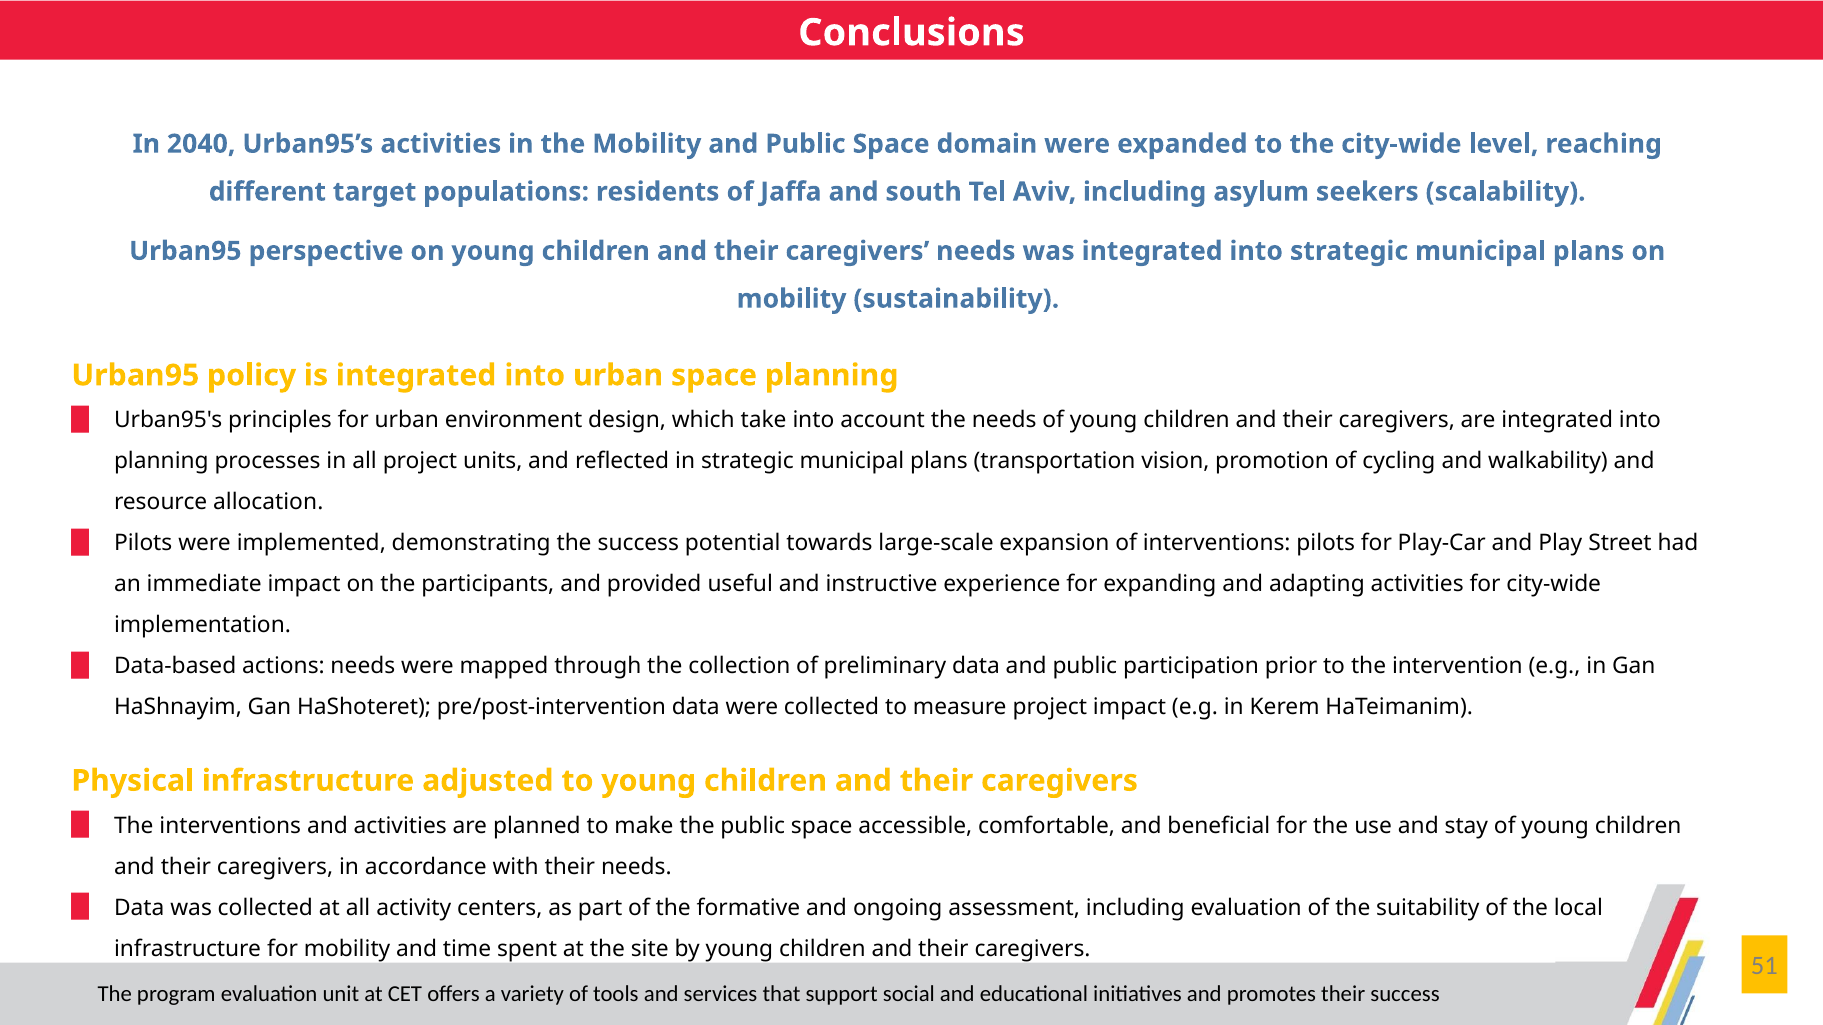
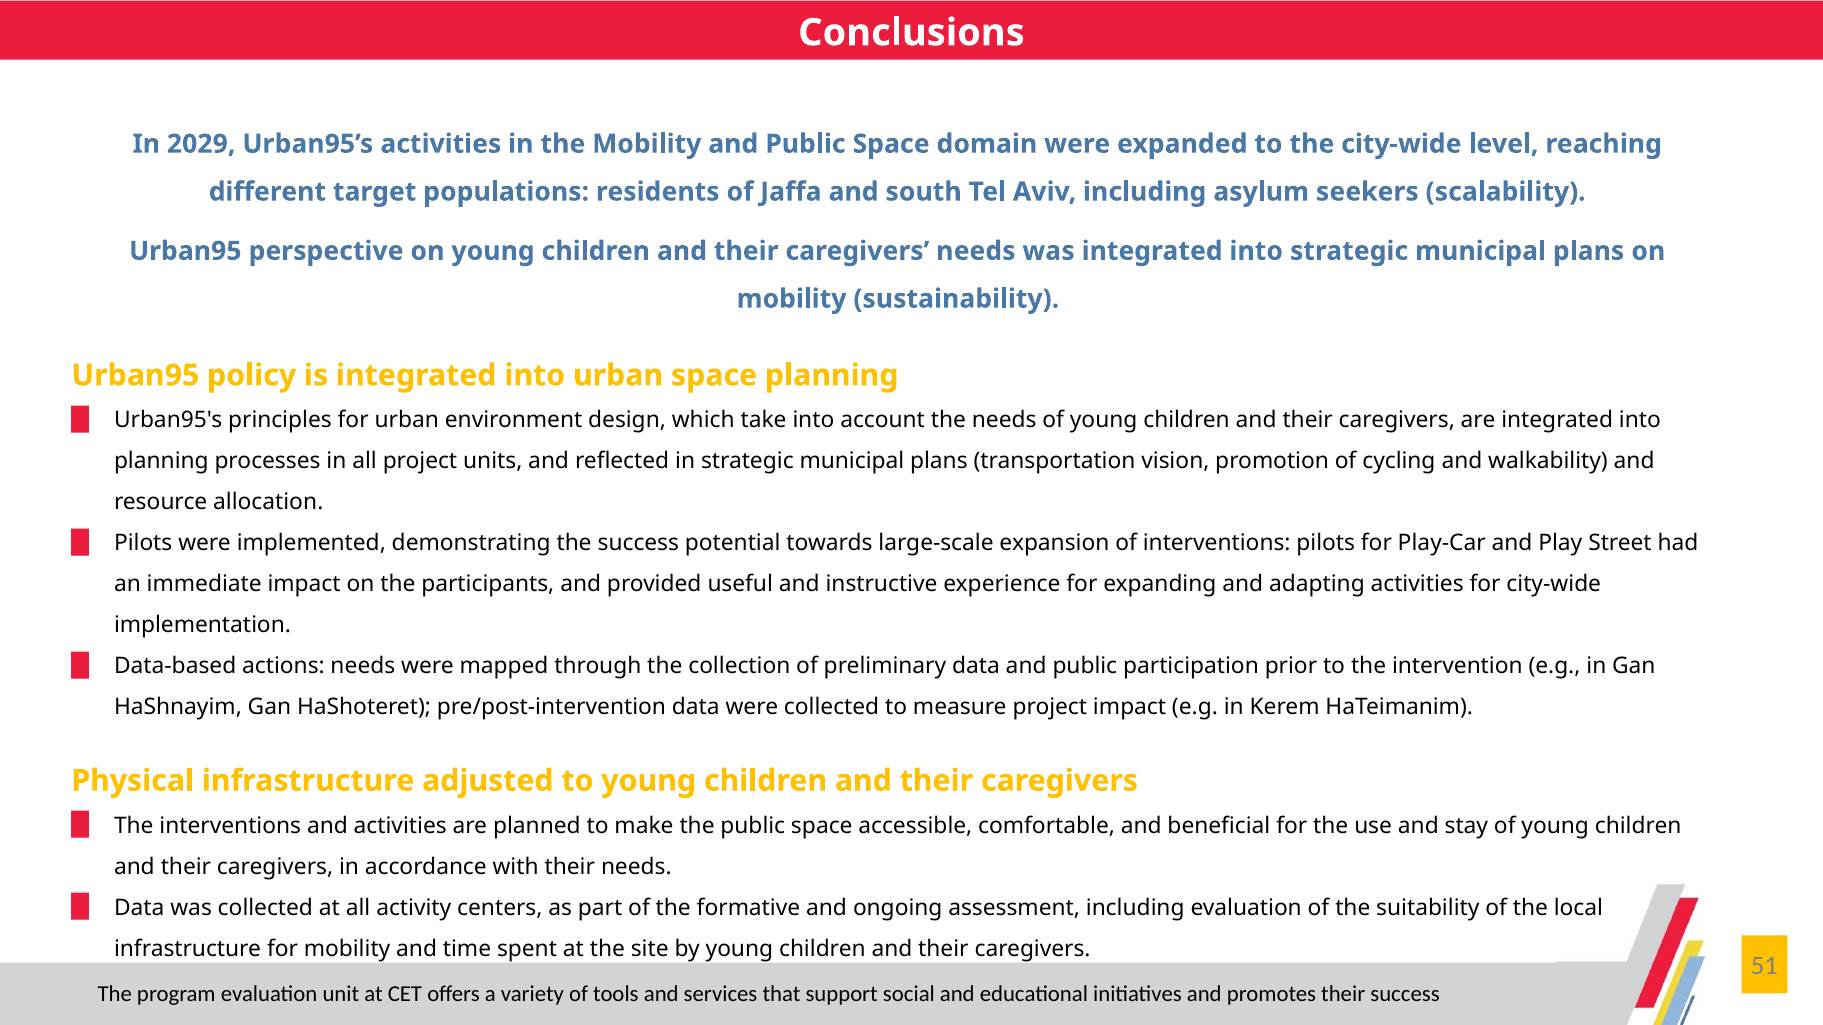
2040: 2040 -> 2029
